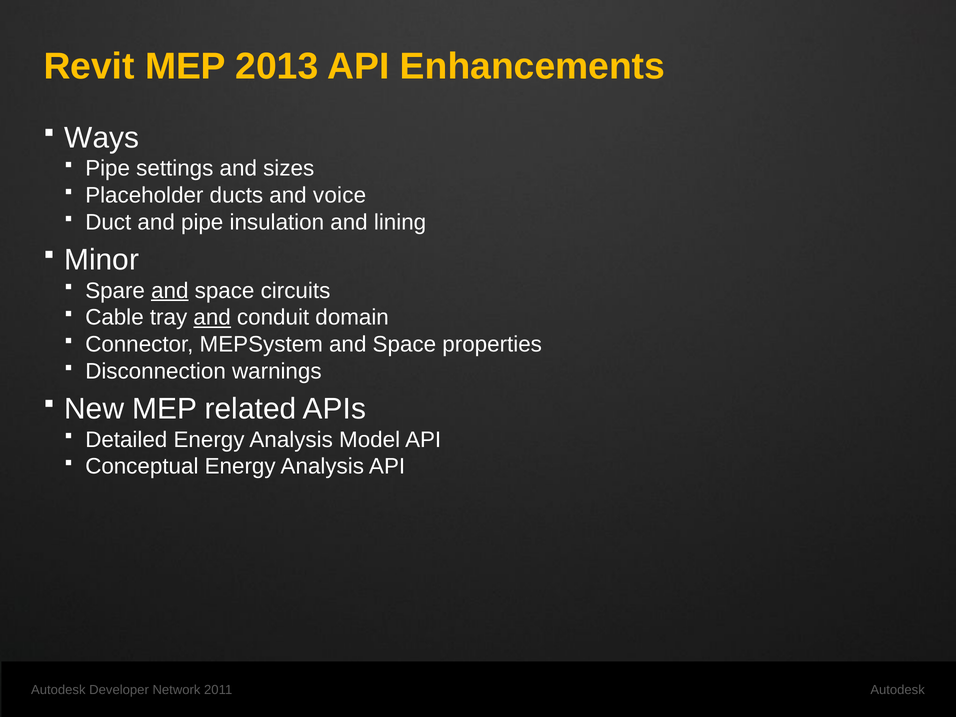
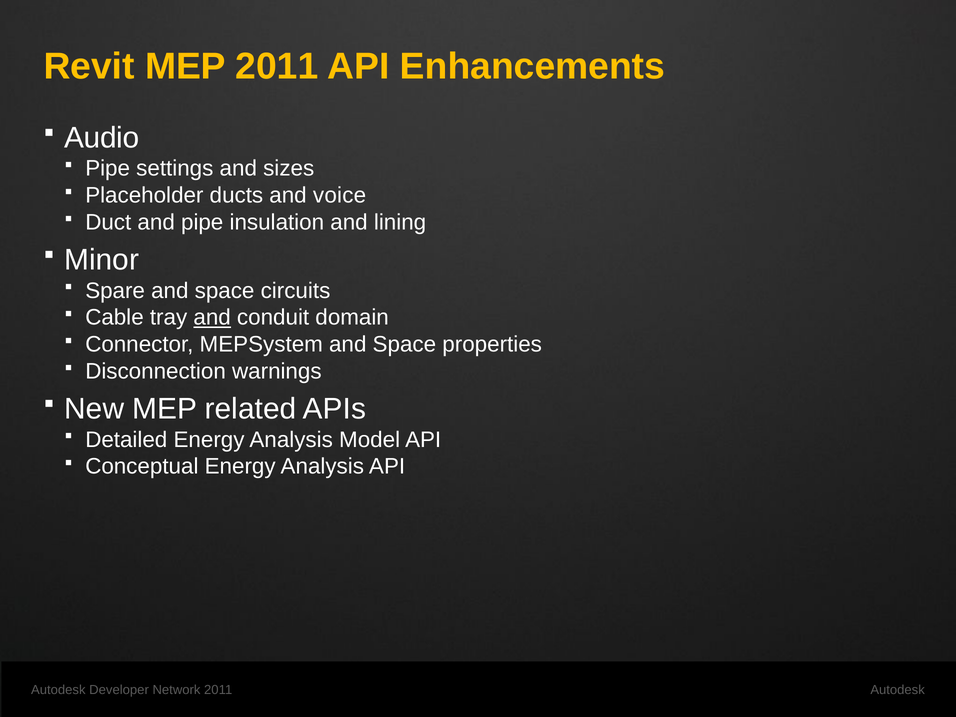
MEP 2013: 2013 -> 2011
Ways: Ways -> Audio
and at (170, 291) underline: present -> none
